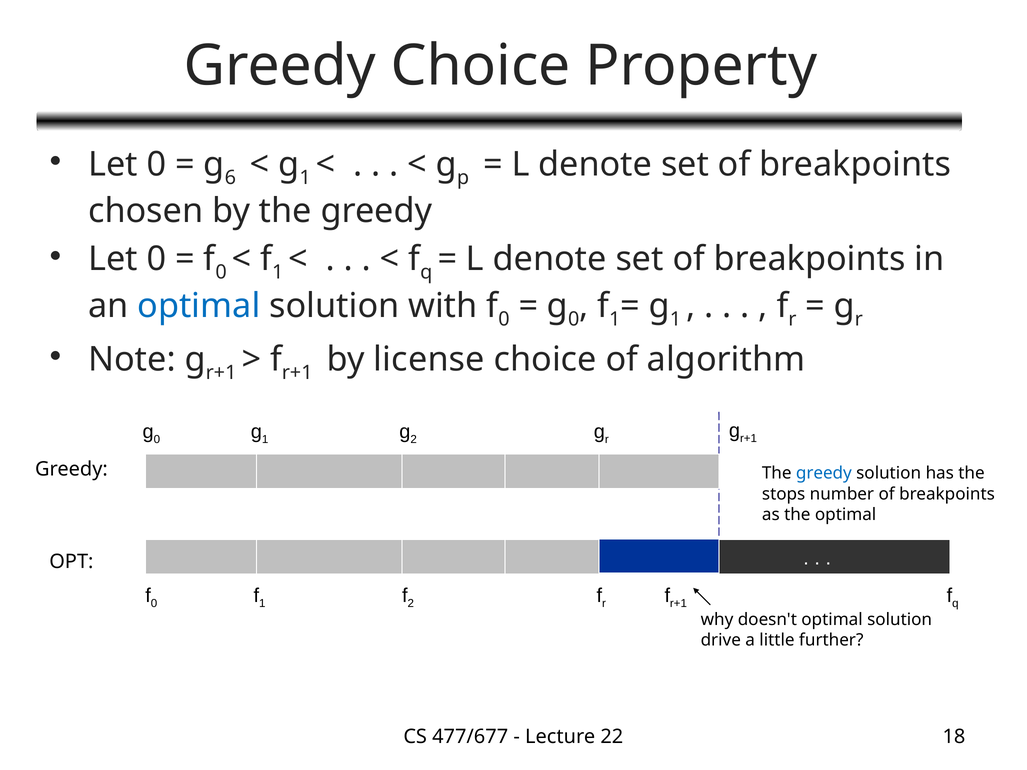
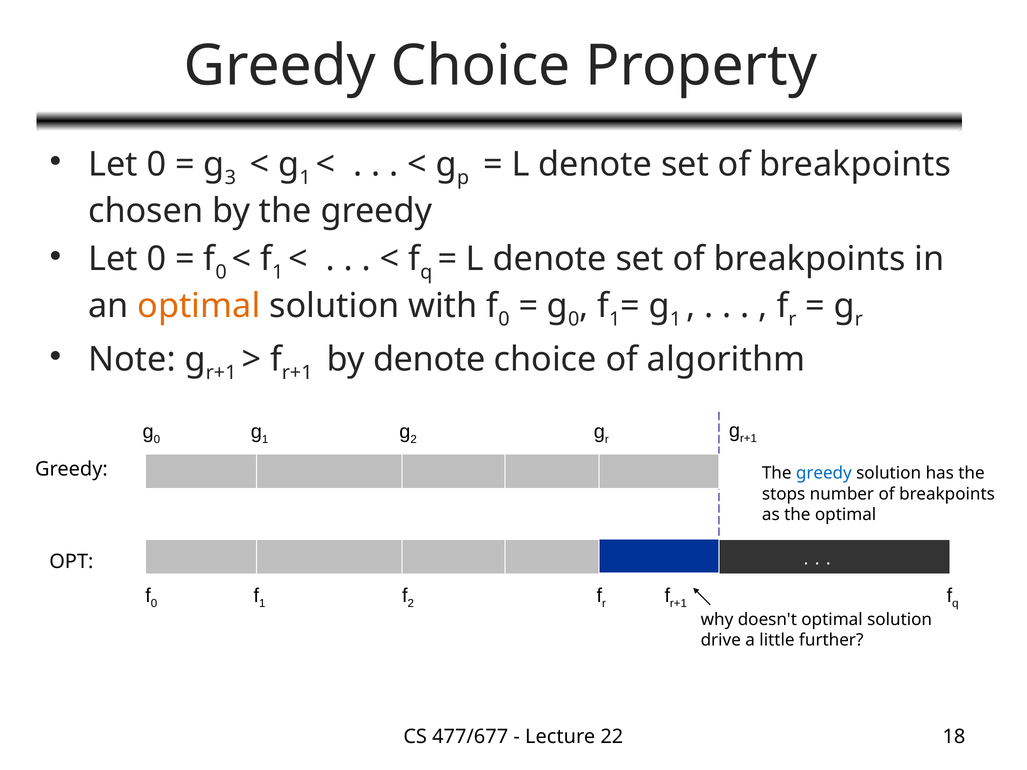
6: 6 -> 3
optimal at (199, 306) colour: blue -> orange
by license: license -> denote
